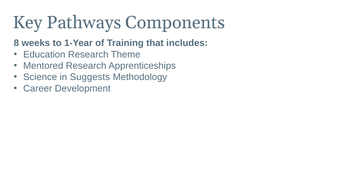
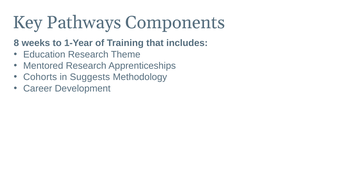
Science: Science -> Cohorts
